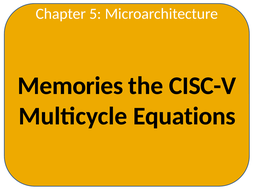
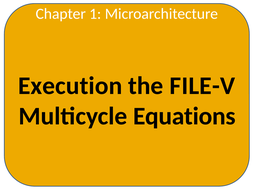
5: 5 -> 1
Memories: Memories -> Execution
CISC-V: CISC-V -> FILE-V
